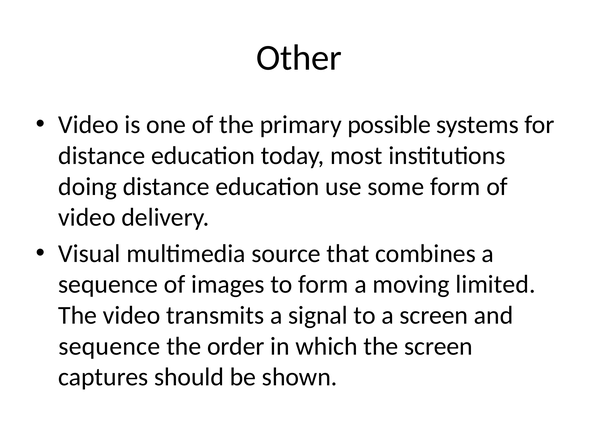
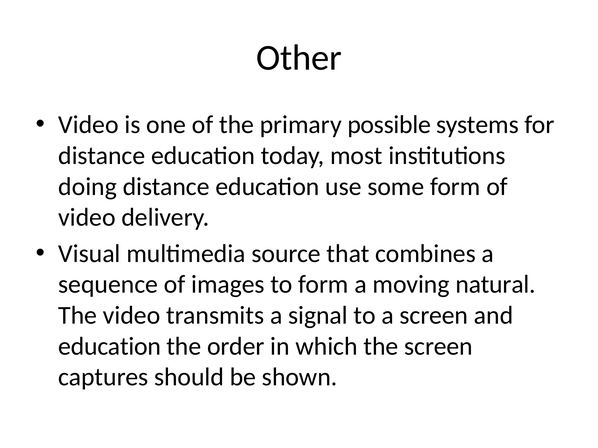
limited: limited -> natural
sequence at (109, 347): sequence -> education
